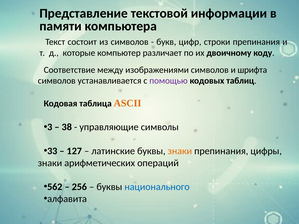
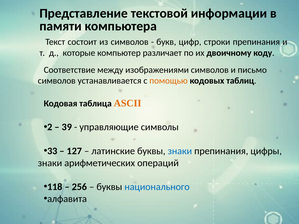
шрифта: шрифта -> письмо
помощью colour: purple -> orange
3: 3 -> 2
38: 38 -> 39
знаки at (180, 151) colour: orange -> blue
562: 562 -> 118
